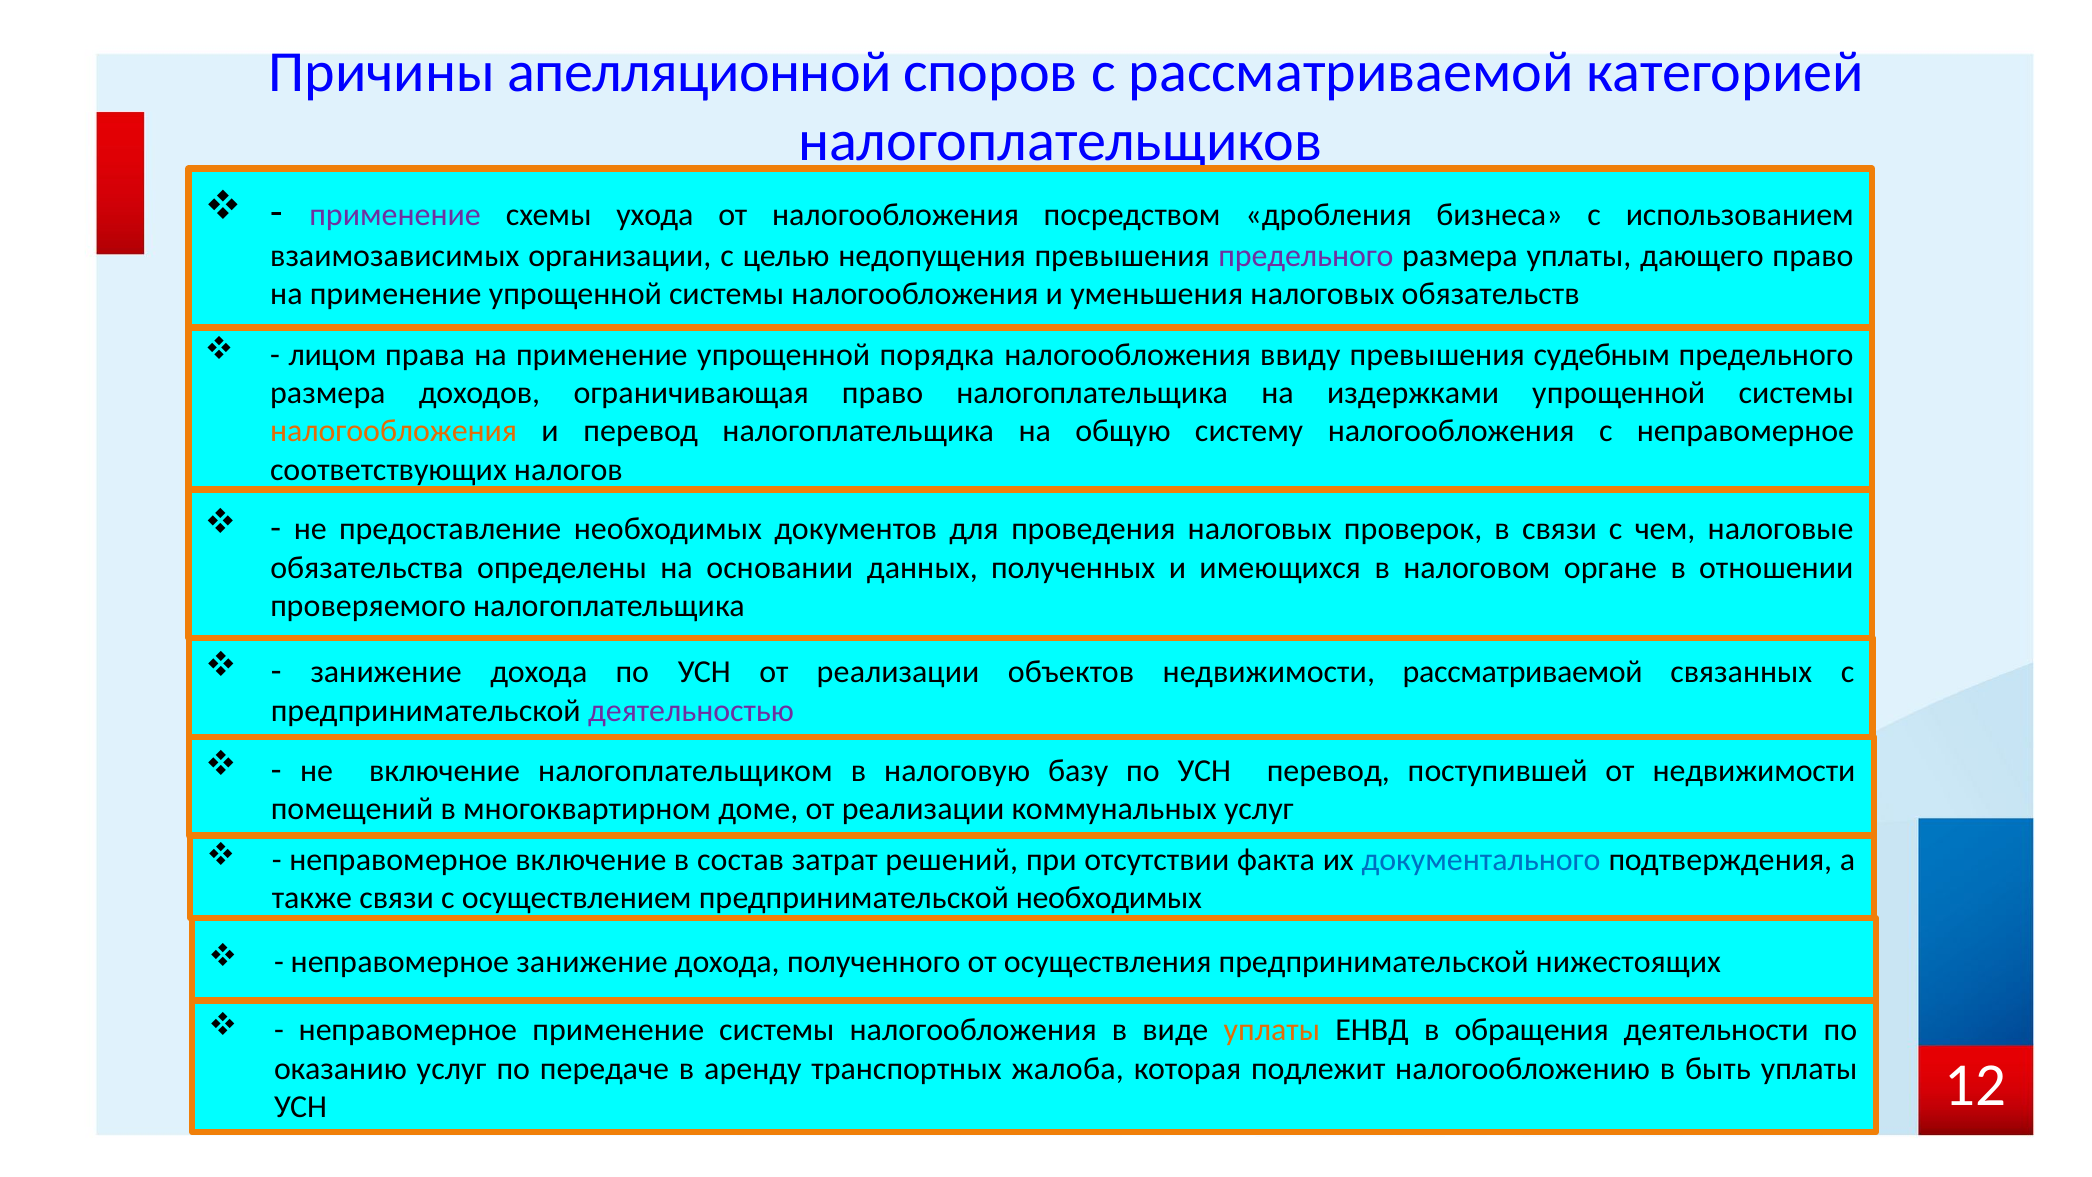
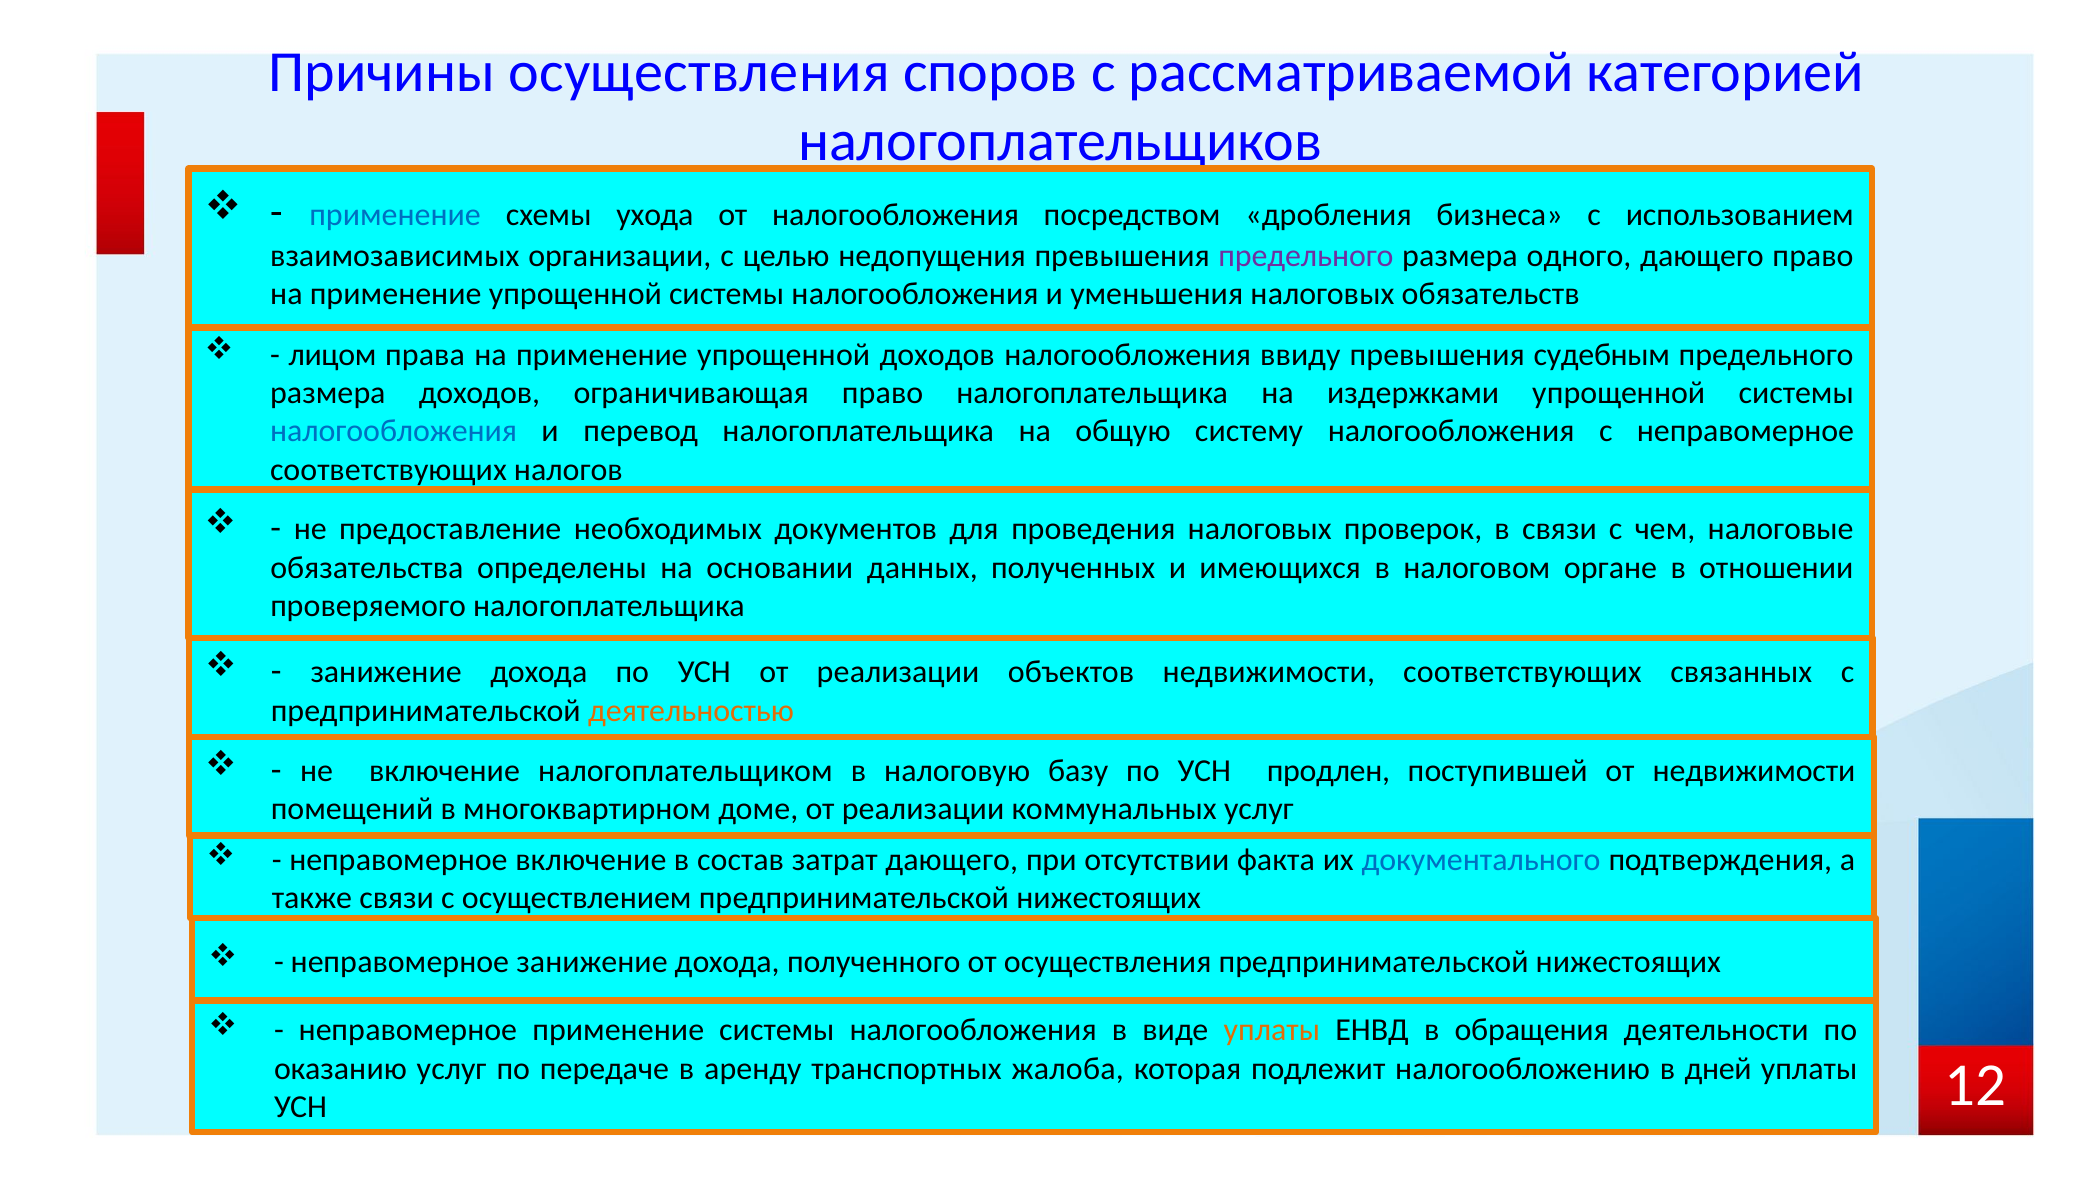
Причины апелляционной: апелляционной -> осуществления
применение at (395, 215) colour: purple -> blue
размера уплаты: уплаты -> одного
упрощенной порядка: порядка -> доходов
налогообложения at (394, 431) colour: orange -> blue
недвижимости рассматриваемой: рассматриваемой -> соответствующих
деятельностью colour: purple -> orange
УСН перевод: перевод -> продлен
затрат решений: решений -> дающего
осуществлением предпринимательской необходимых: необходимых -> нижестоящих
быть: быть -> дней
